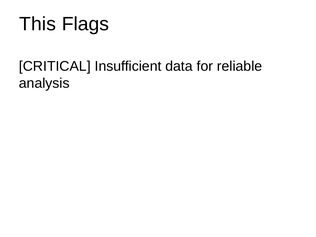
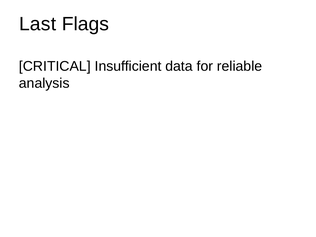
This: This -> Last
